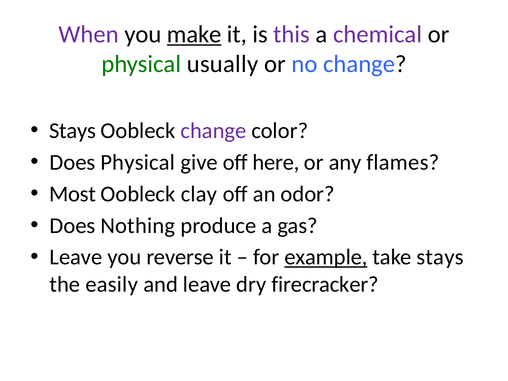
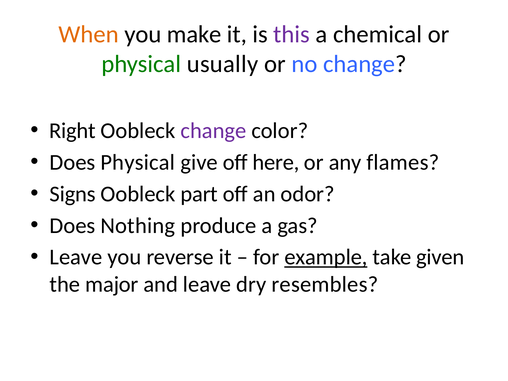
When colour: purple -> orange
make underline: present -> none
chemical colour: purple -> black
Stays at (73, 131): Stays -> Right
Most: Most -> Signs
clay: clay -> part
take stays: stays -> given
easily: easily -> major
firecracker: firecracker -> resembles
